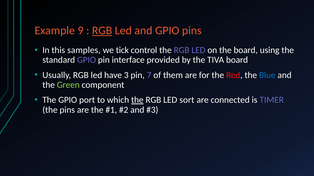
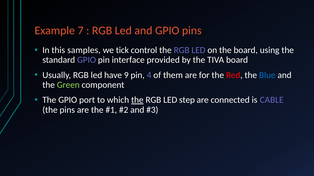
9: 9 -> 7
RGB at (102, 31) underline: present -> none
3: 3 -> 9
7: 7 -> 4
sort: sort -> step
TIMER: TIMER -> CABLE
